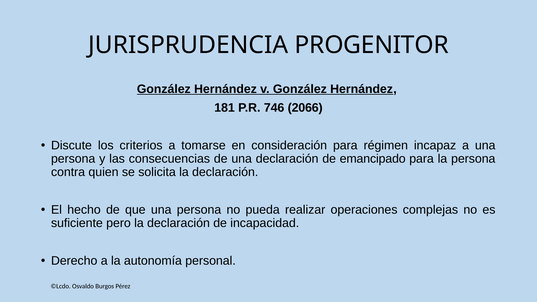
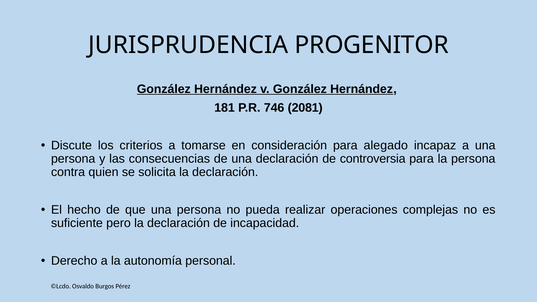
2066: 2066 -> 2081
régimen: régimen -> alegado
emancipado: emancipado -> controversia
